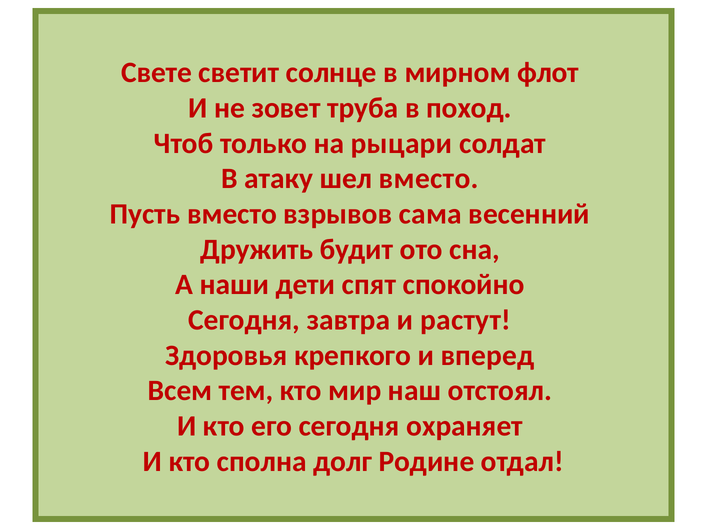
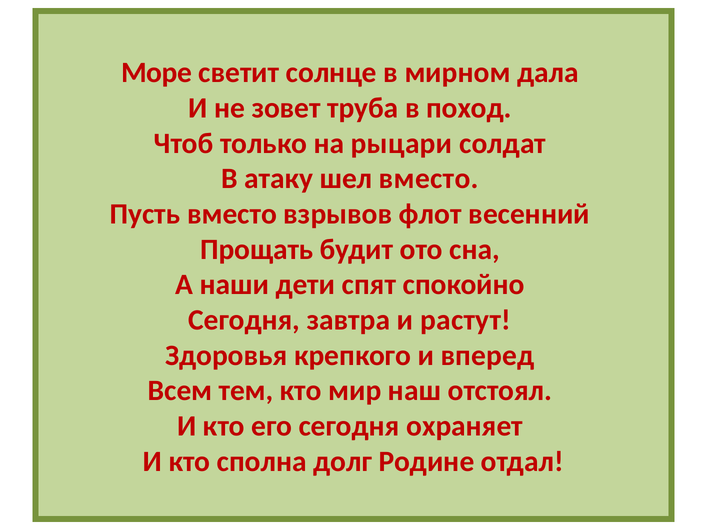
Свете: Свете -> Море
флот: флот -> дала
сама: сама -> флот
Дружить: Дружить -> Прощать
